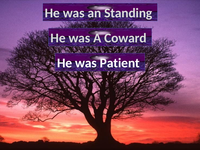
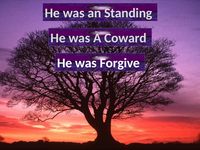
Patient: Patient -> Forgive
